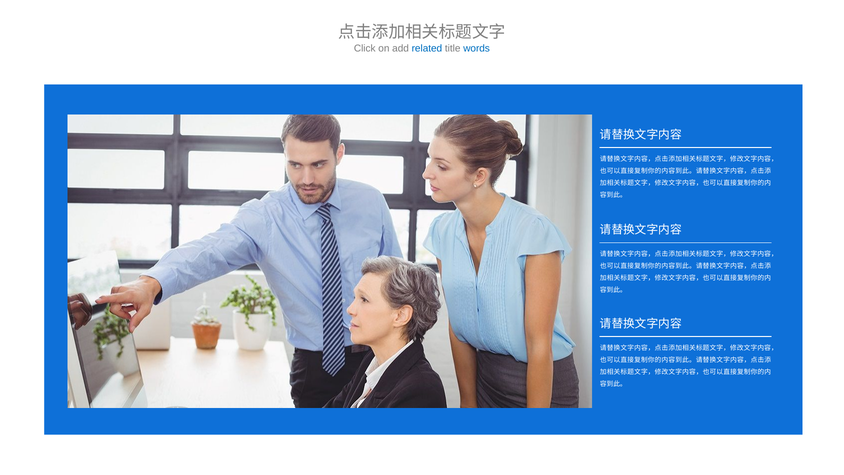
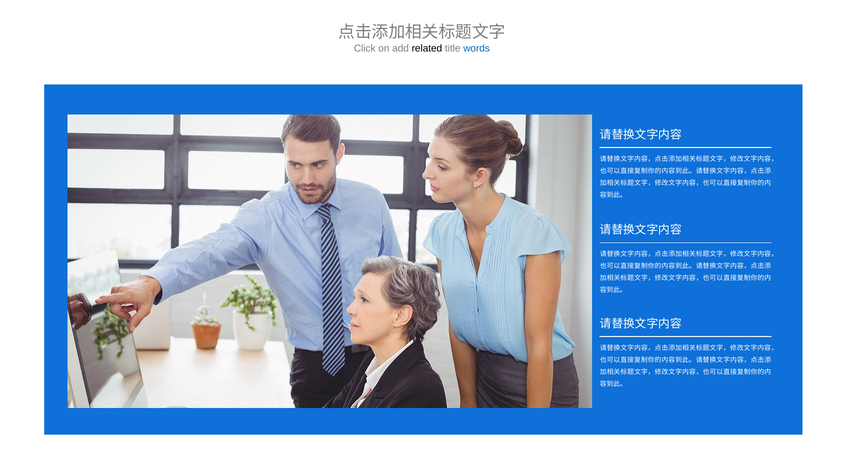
related colour: blue -> black
